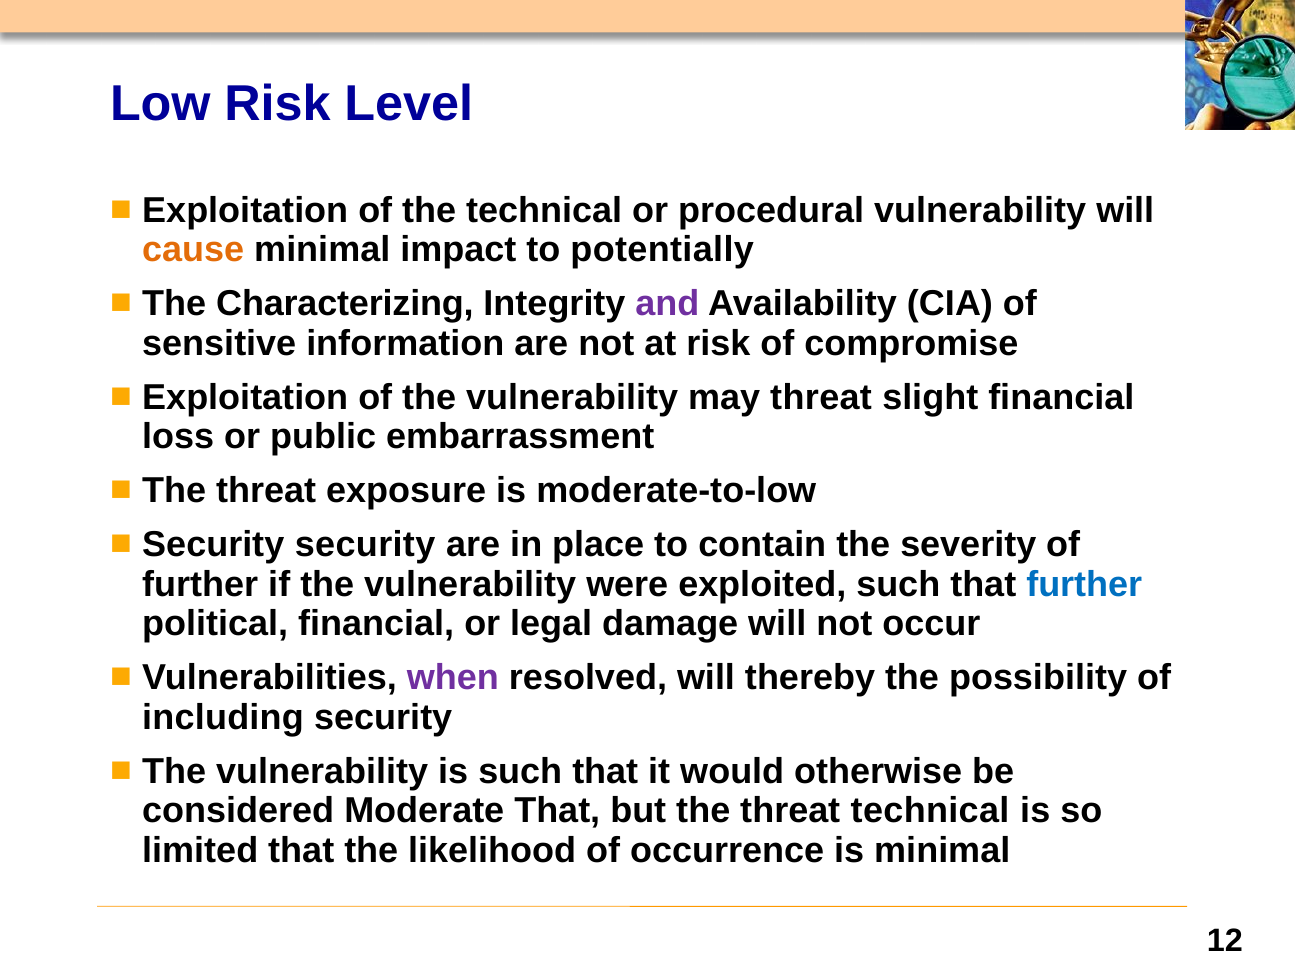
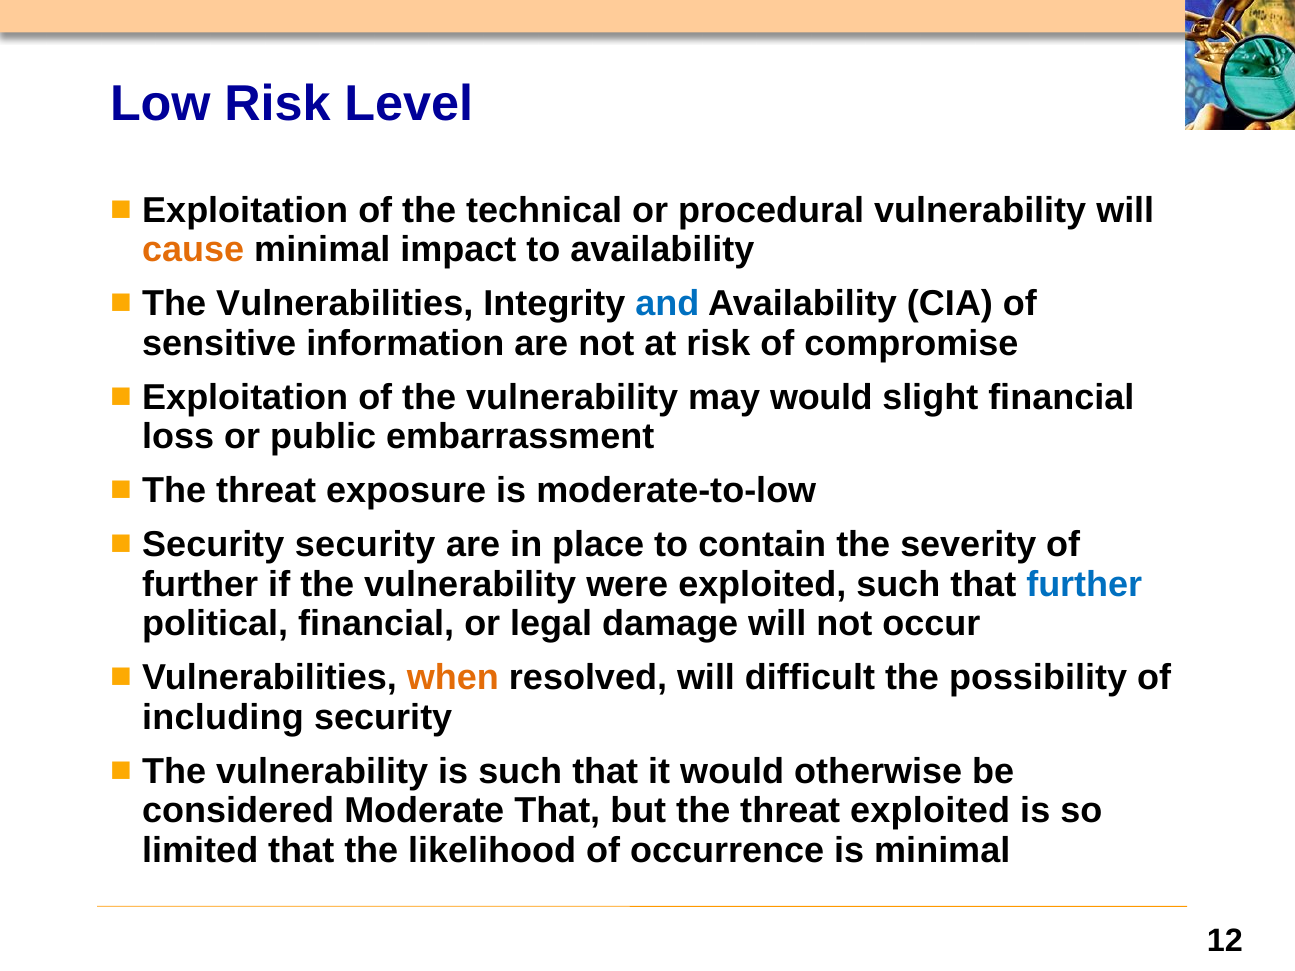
to potentially: potentially -> availability
The Characterizing: Characterizing -> Vulnerabilities
and colour: purple -> blue
may threat: threat -> would
when colour: purple -> orange
thereby: thereby -> difficult
threat technical: technical -> exploited
